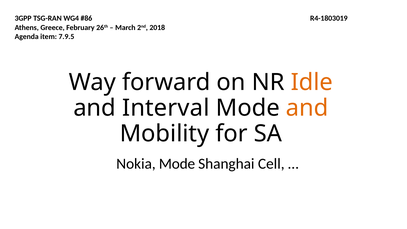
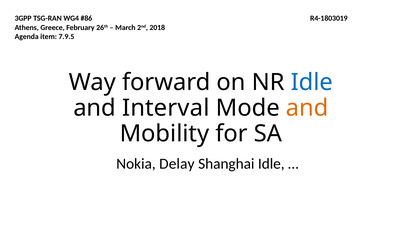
Idle at (312, 82) colour: orange -> blue
Nokia Mode: Mode -> Delay
Shanghai Cell: Cell -> Idle
